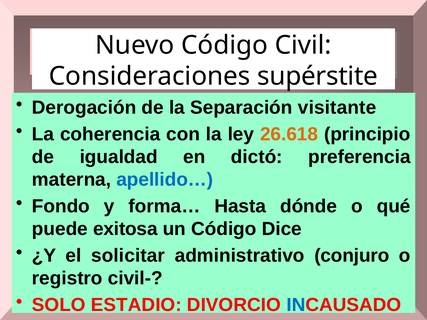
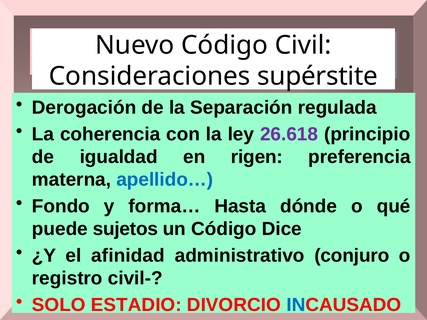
visitante: visitante -> regulada
26.618 colour: orange -> purple
dictó: dictó -> rigen
exitosa: exitosa -> sujetos
solicitar: solicitar -> afinidad
